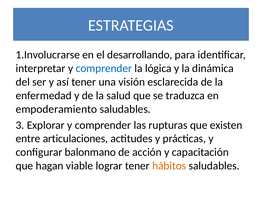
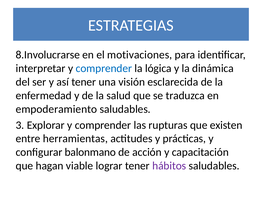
1.Involucrarse: 1.Involucrarse -> 8.Involucrarse
desarrollando: desarrollando -> motivaciones
articulaciones: articulaciones -> herramientas
hábitos colour: orange -> purple
